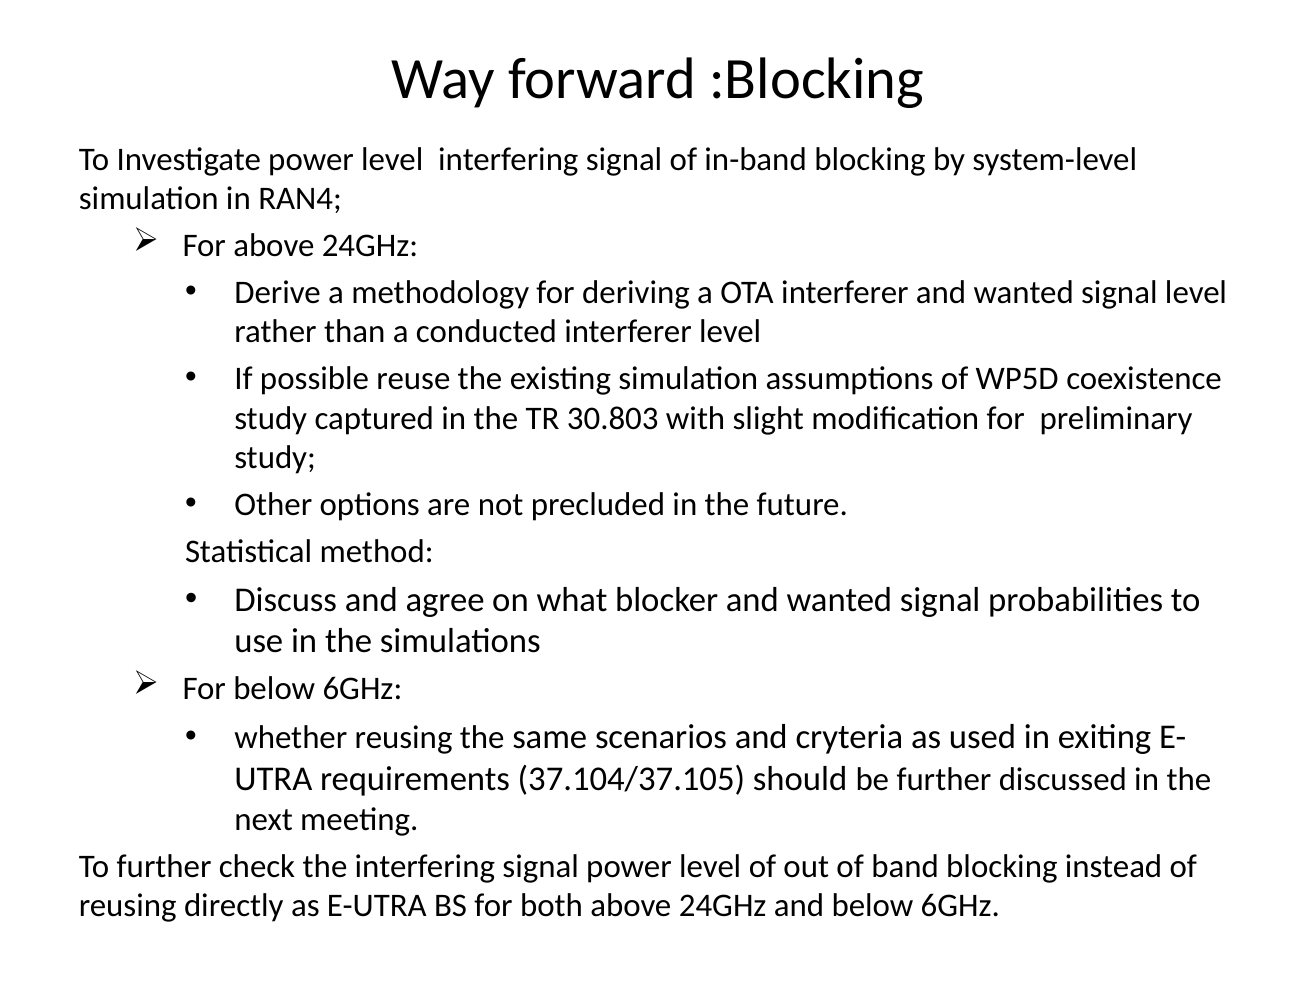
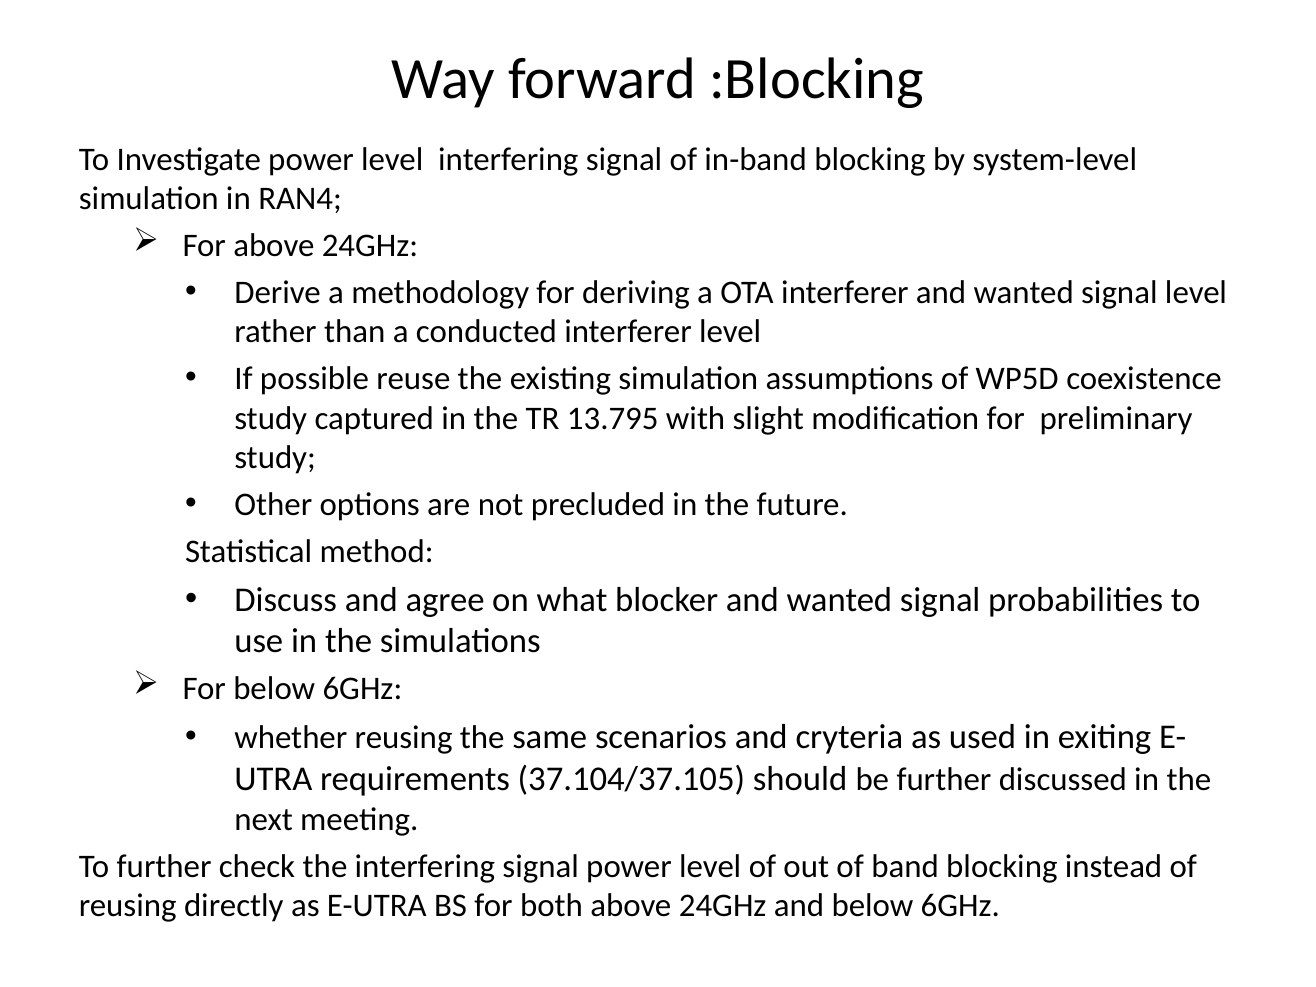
30.803: 30.803 -> 13.795
